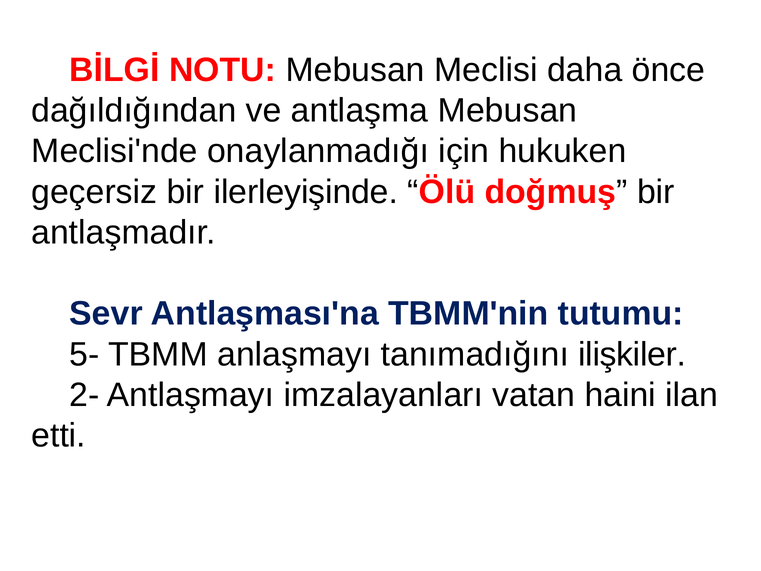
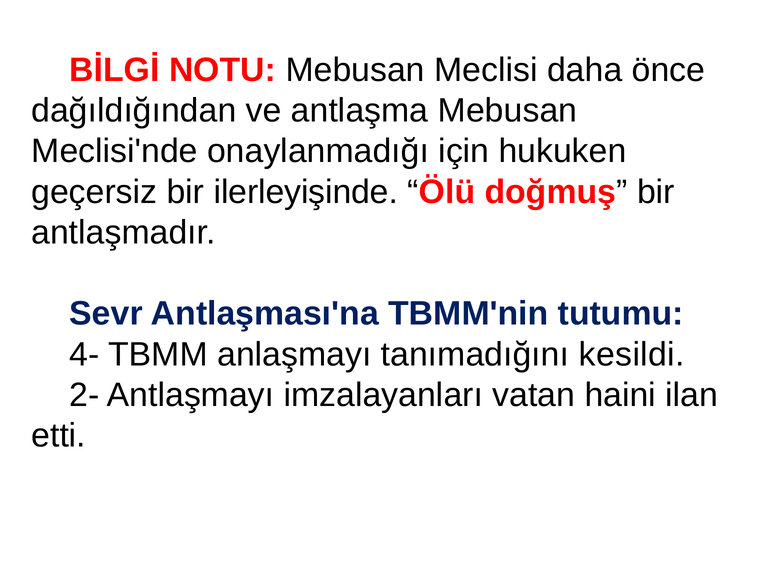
5-: 5- -> 4-
ilişkiler: ilişkiler -> kesildi
